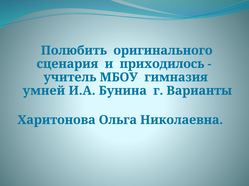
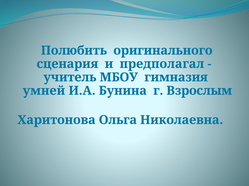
приходилось: приходилось -> предполагал
Варианты: Варианты -> Взрослым
